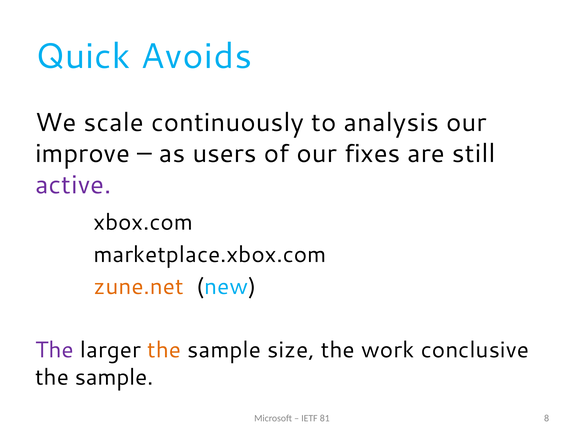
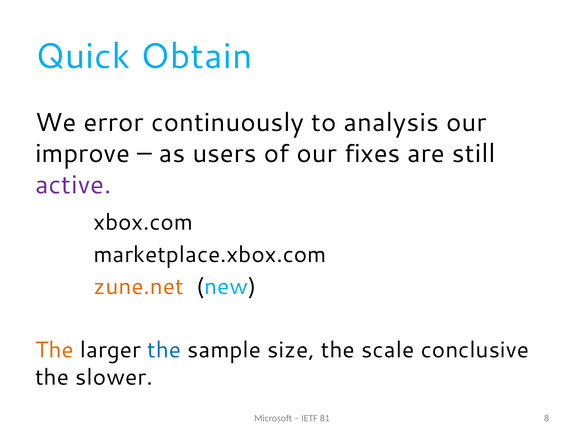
Avoids: Avoids -> Obtain
scale: scale -> error
The at (54, 350) colour: purple -> orange
the at (164, 350) colour: orange -> blue
work: work -> scale
sample at (114, 377): sample -> slower
